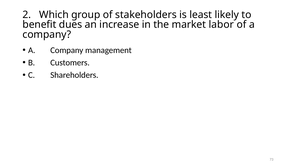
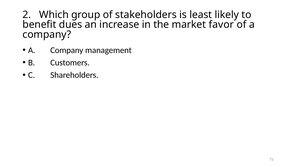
labor: labor -> favor
